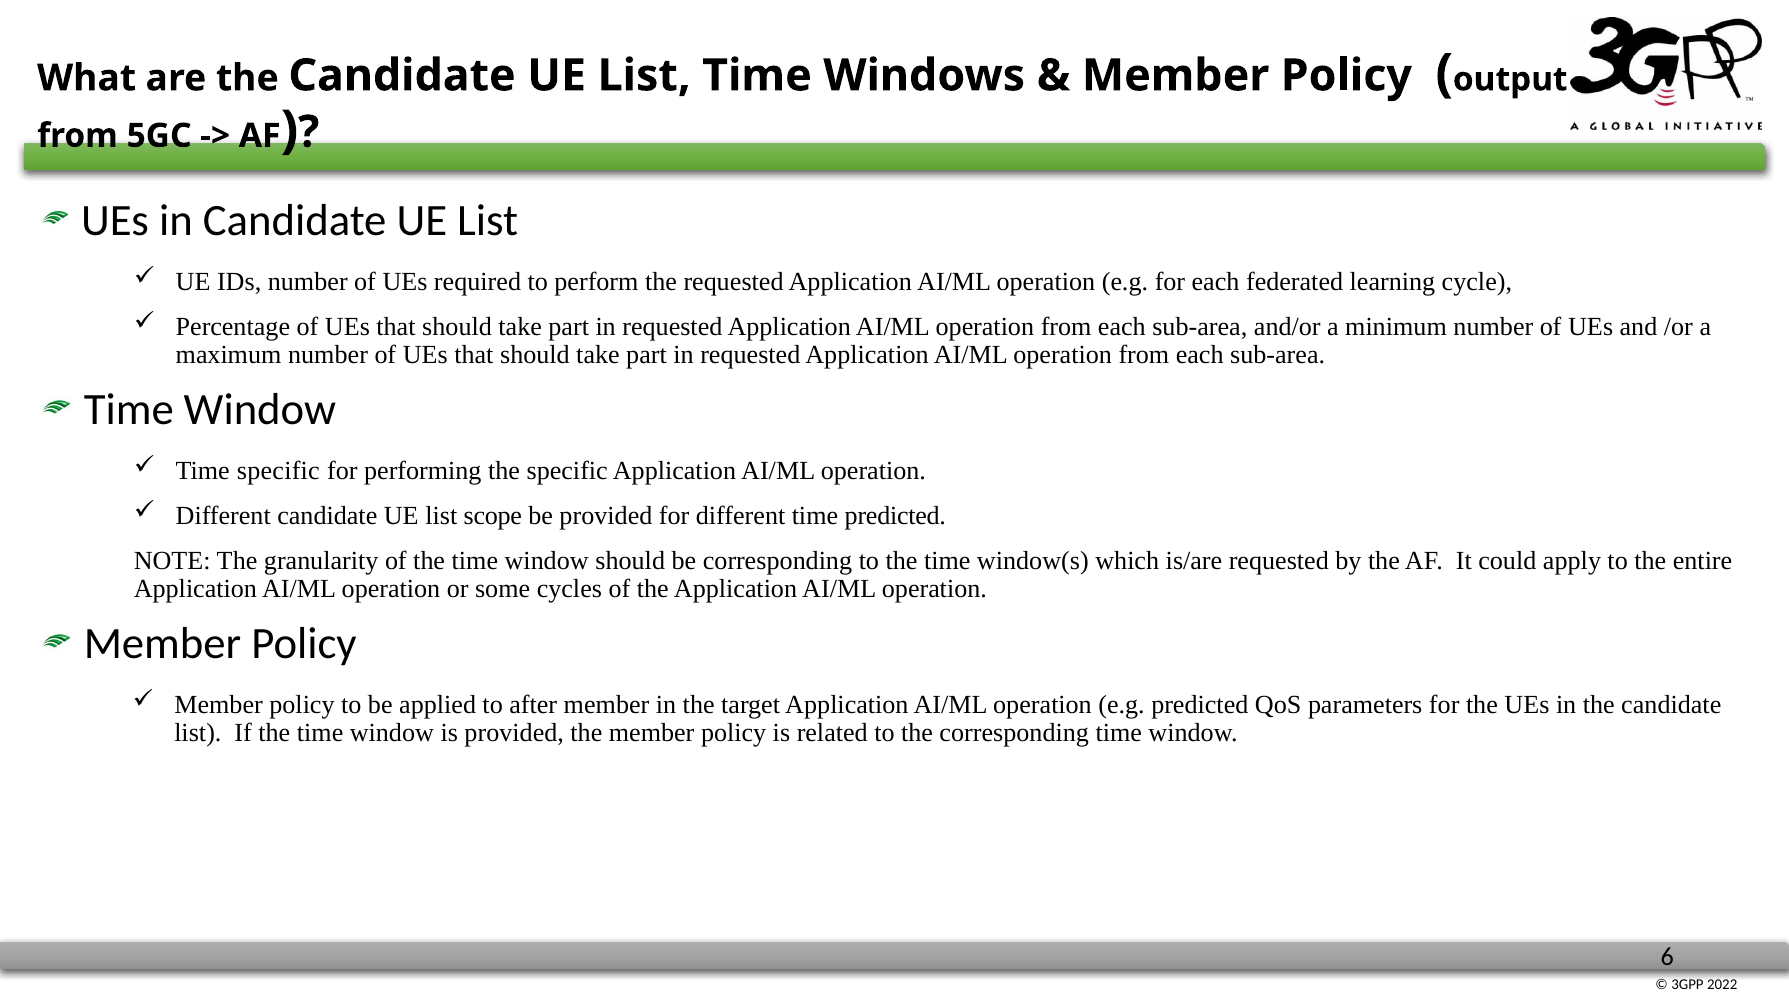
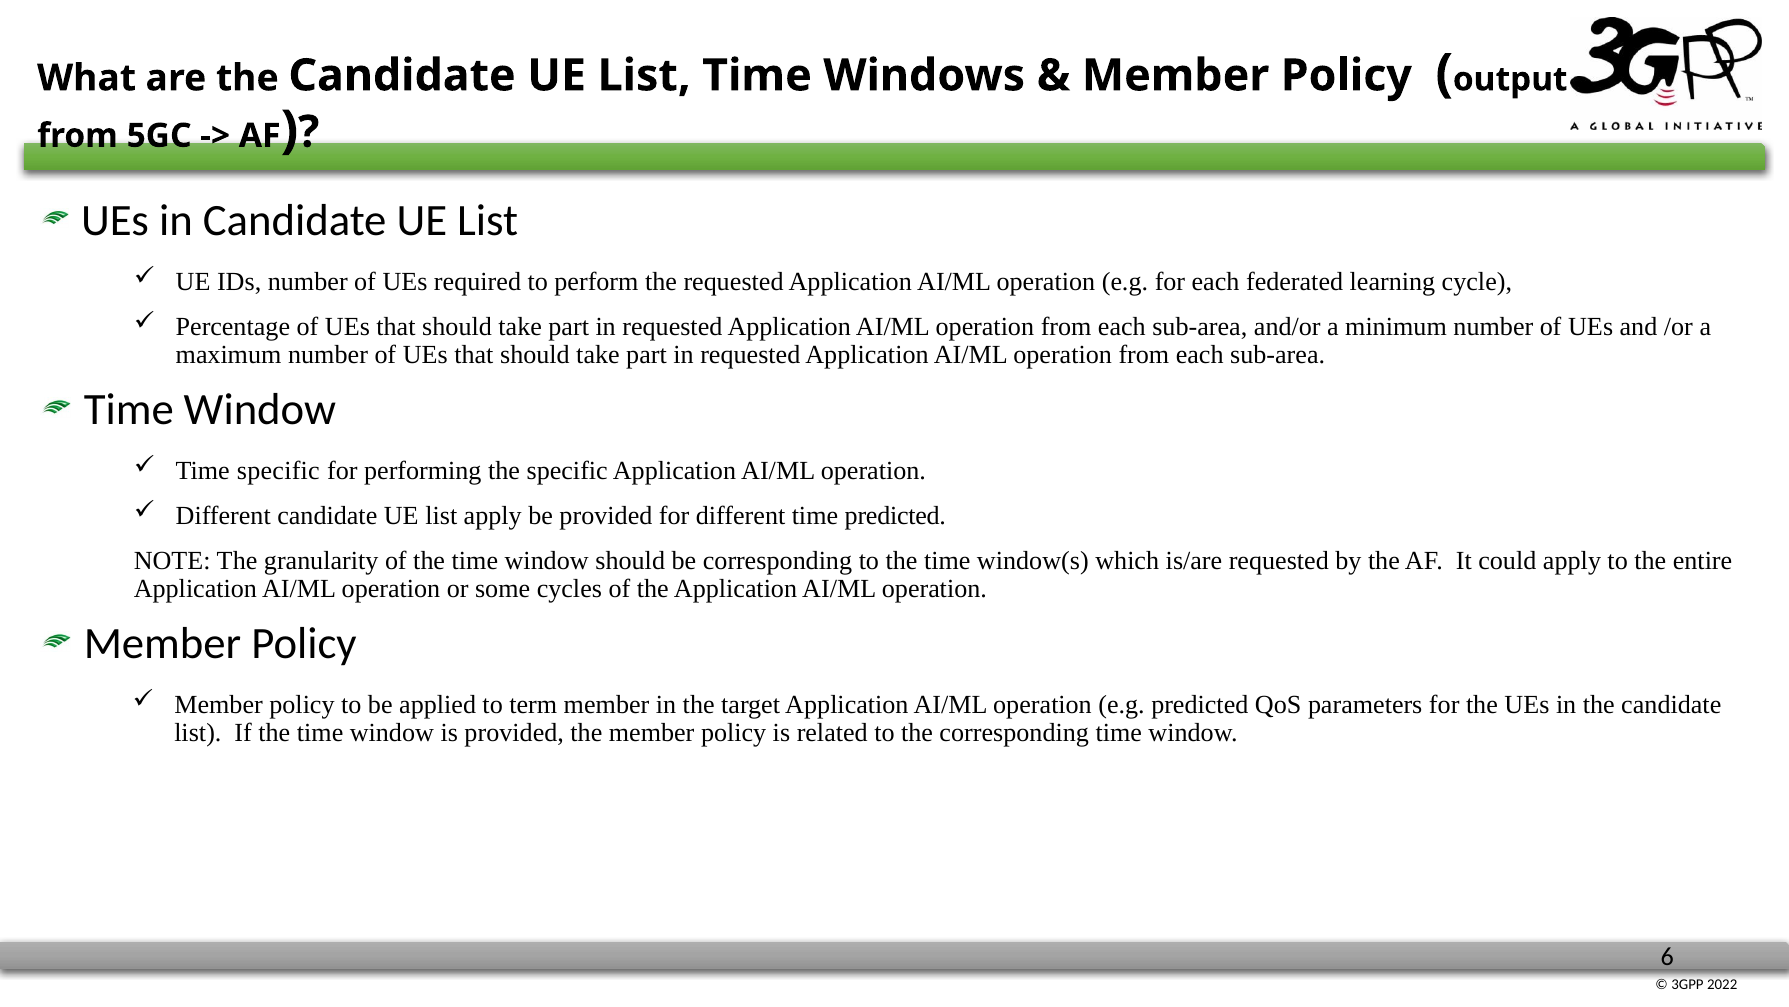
list scope: scope -> apply
after: after -> term
